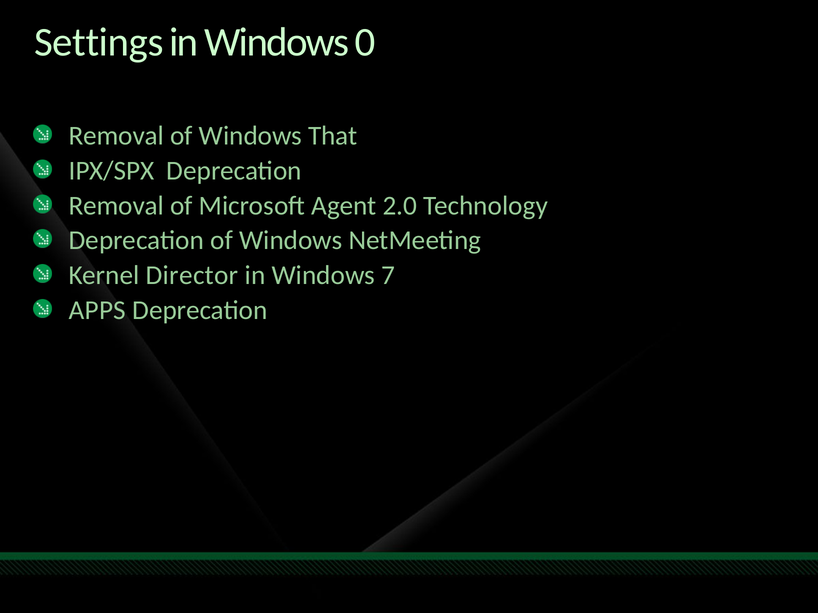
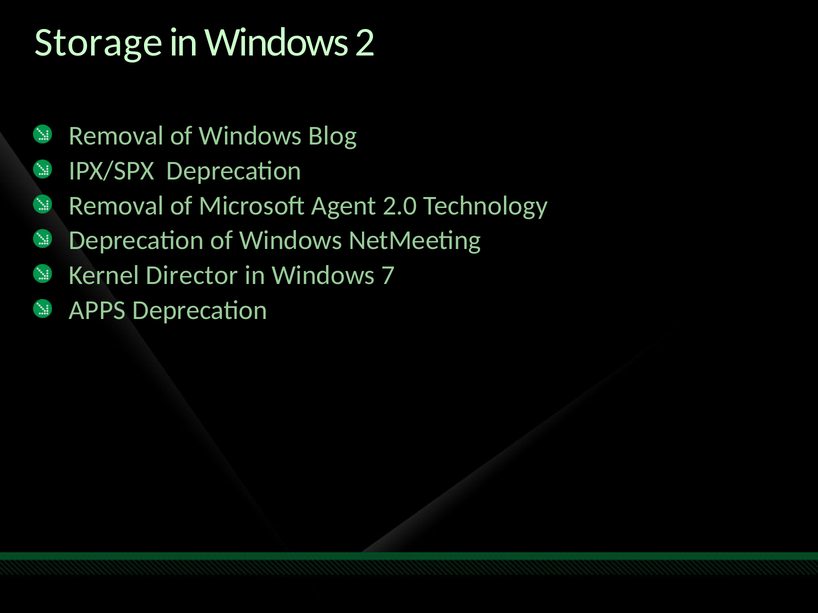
Settings: Settings -> Storage
0: 0 -> 2
That: That -> Blog
